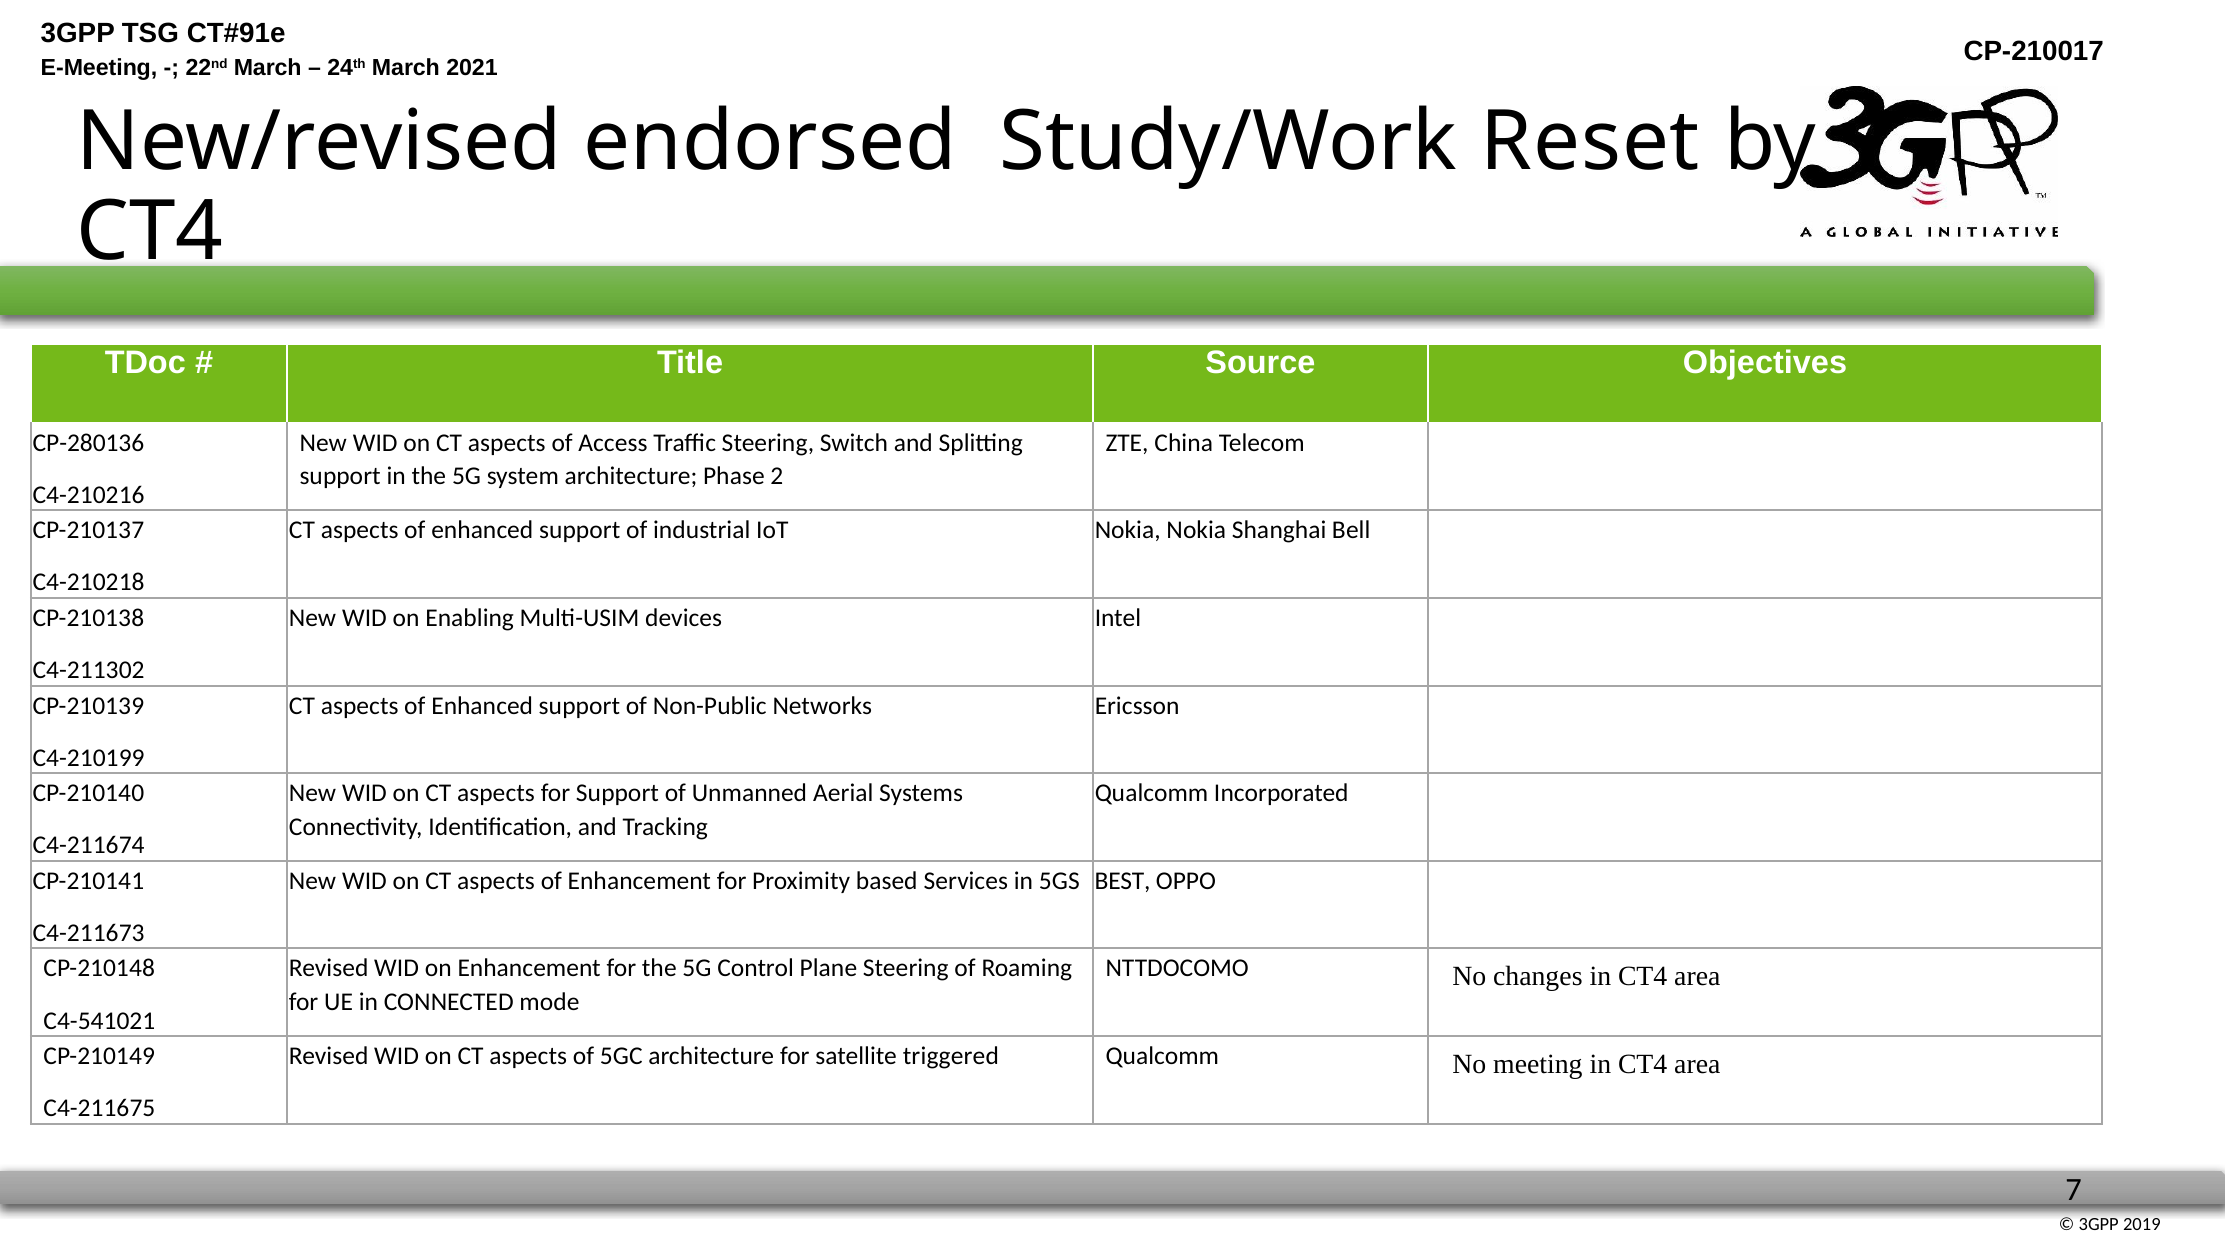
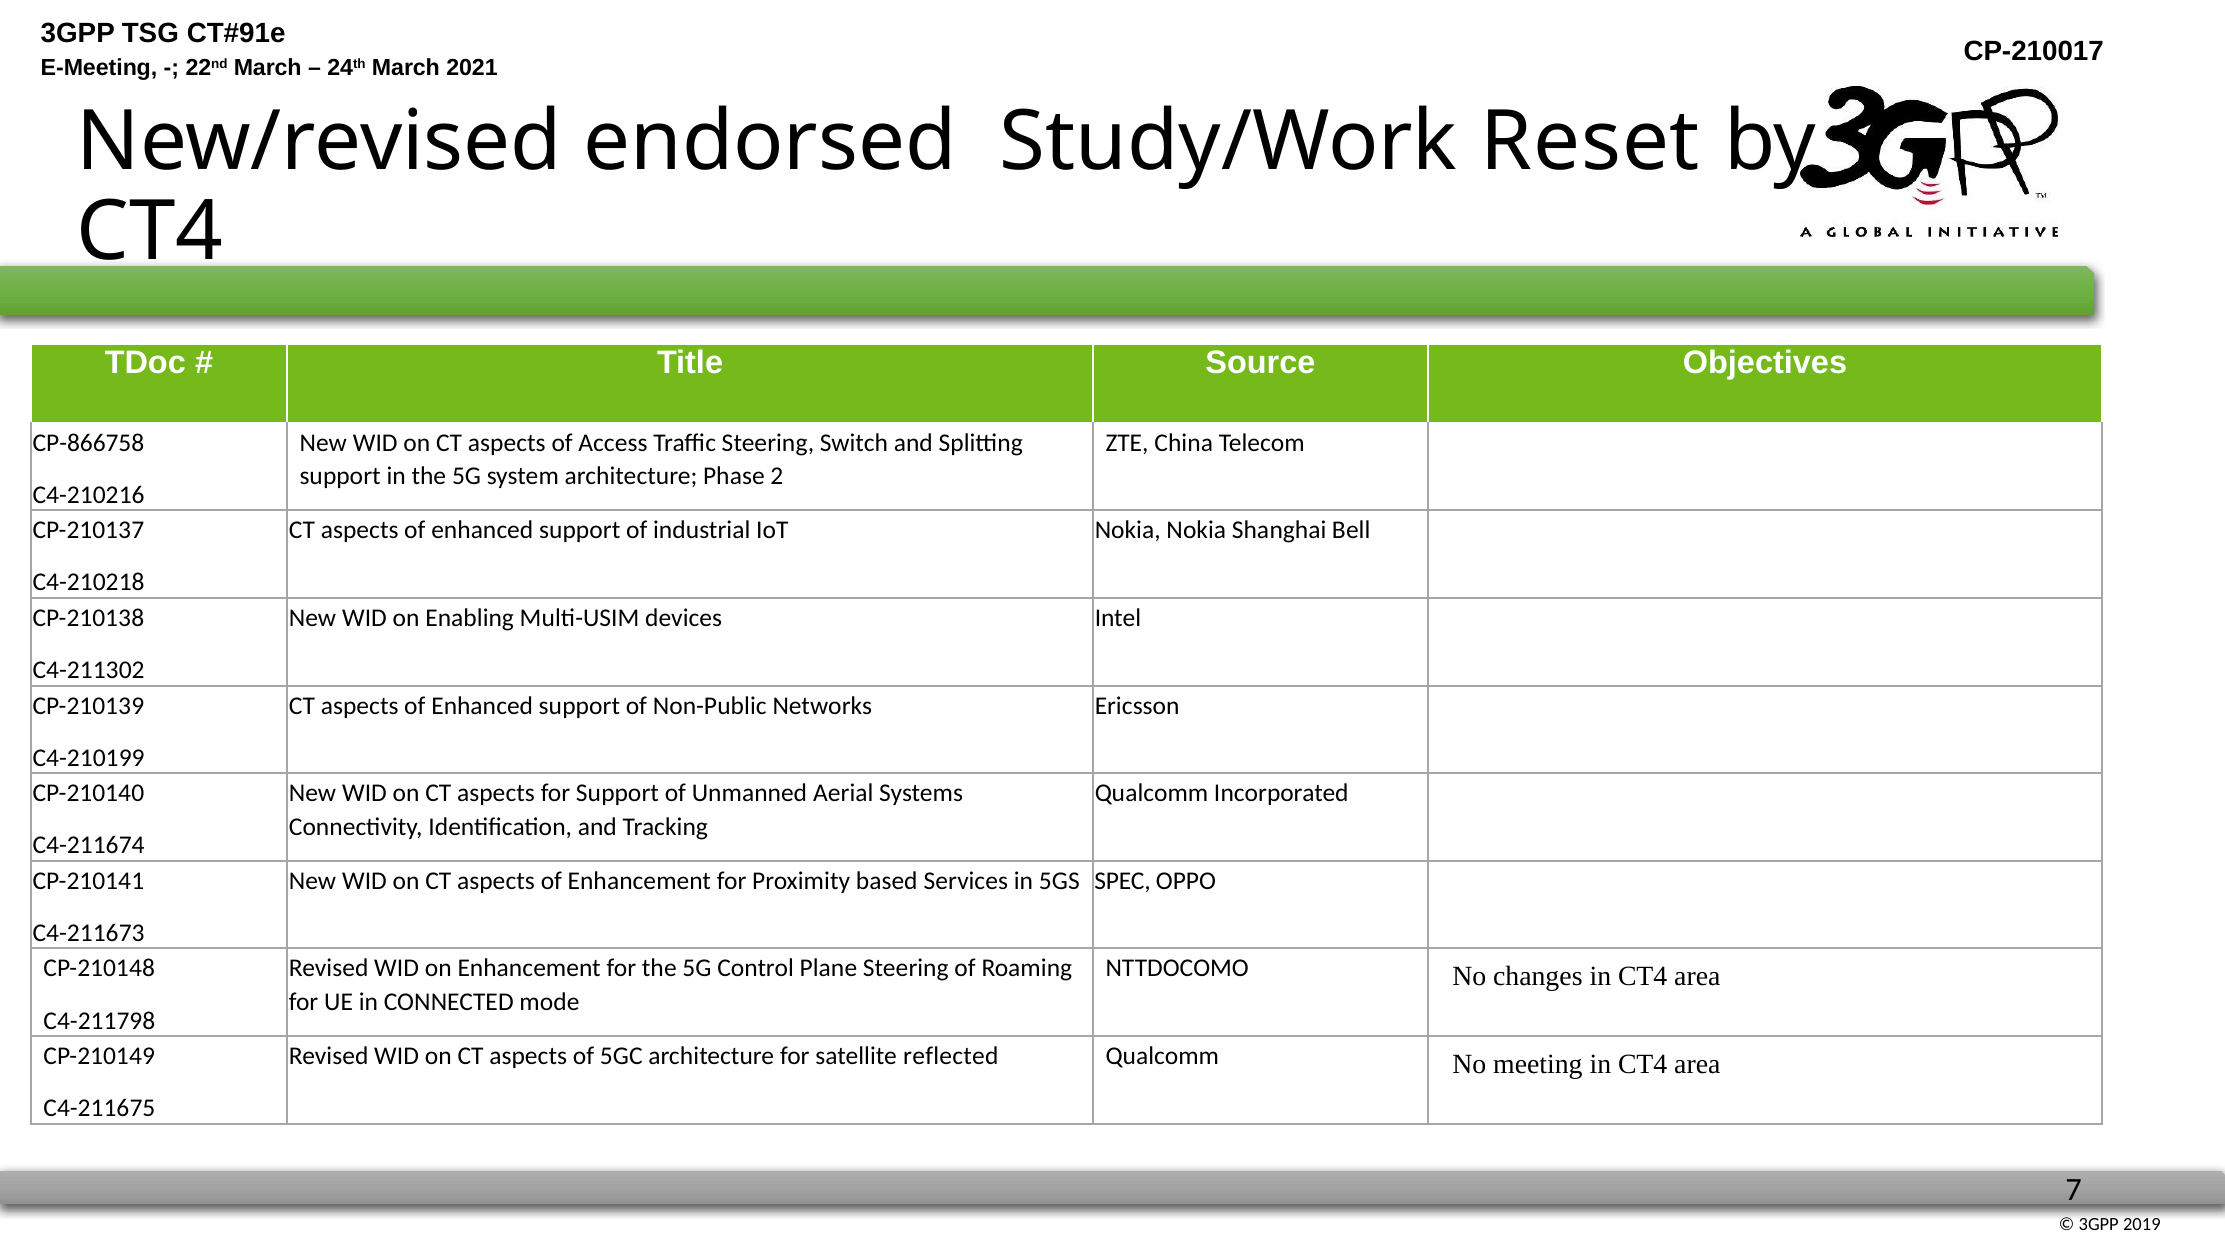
CP-280136: CP-280136 -> CP-866758
BEST: BEST -> SPEC
C4-541021: C4-541021 -> C4-211798
triggered: triggered -> reflected
